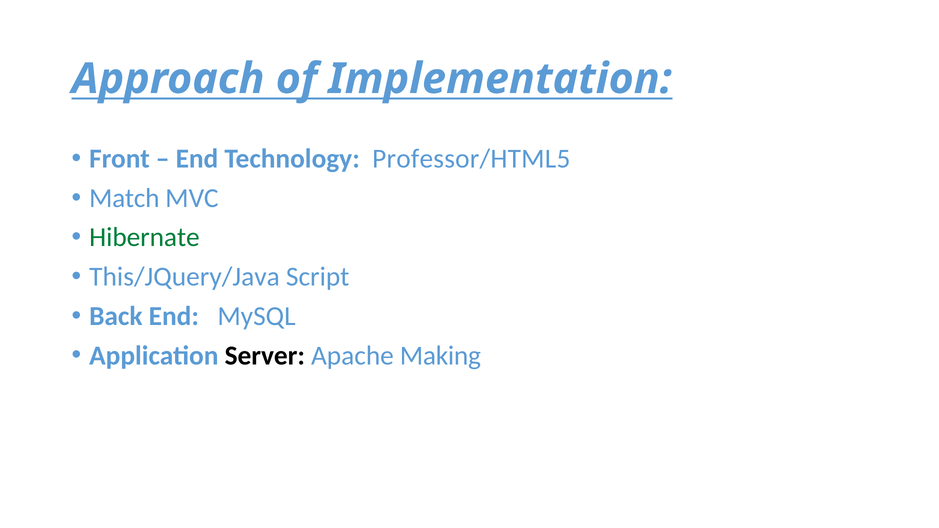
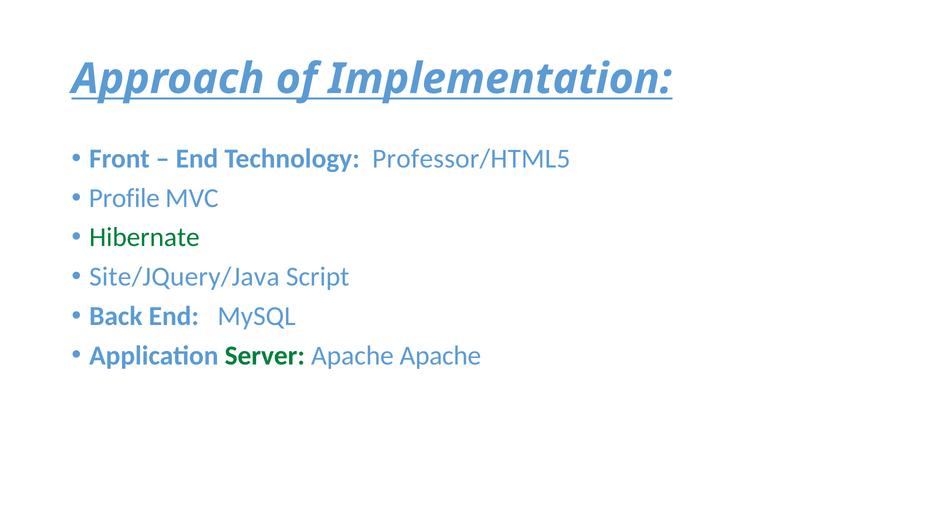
Match: Match -> Profile
This/JQuery/Java: This/JQuery/Java -> Site/JQuery/Java
Server colour: black -> green
Apache Making: Making -> Apache
